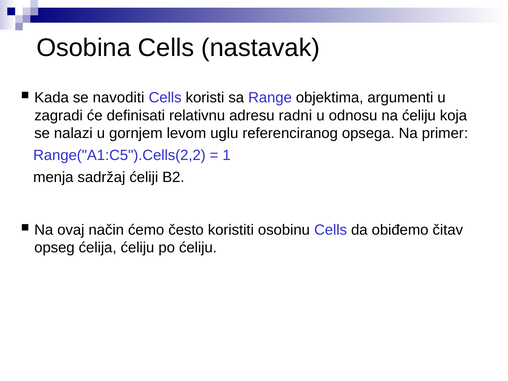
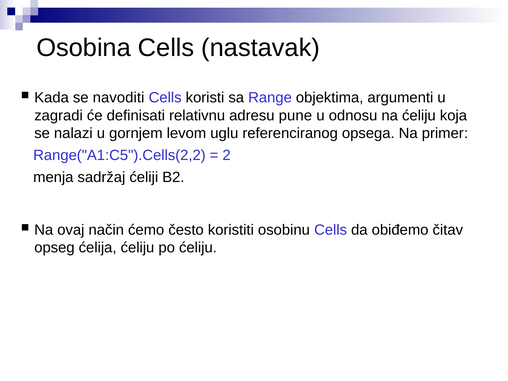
radni: radni -> pune
1: 1 -> 2
